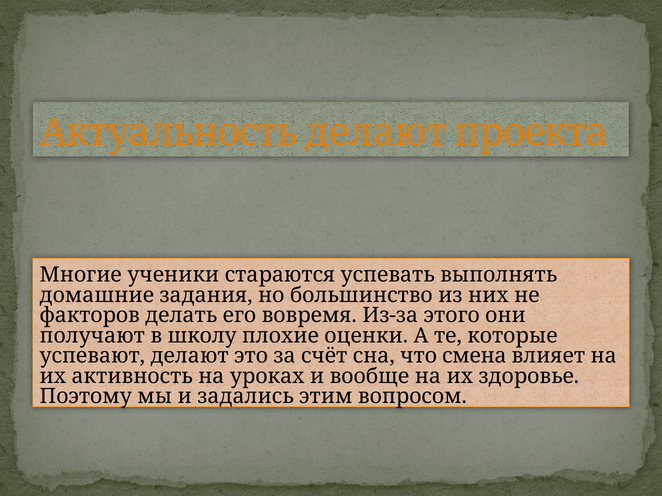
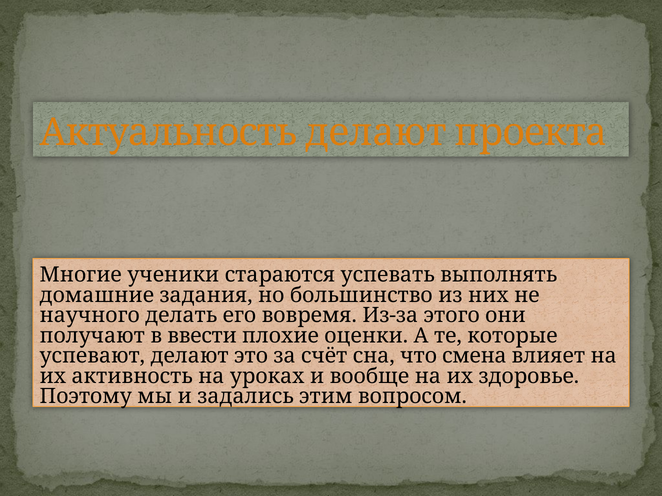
факторов: факторов -> научного
школу: школу -> ввести
